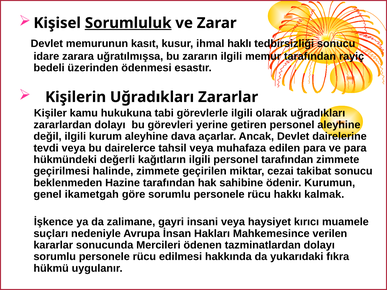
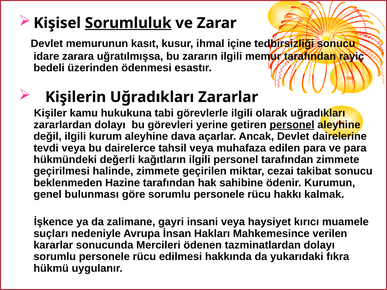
haklı: haklı -> içine
personel at (292, 125) underline: none -> present
ikametgah: ikametgah -> bulunması
